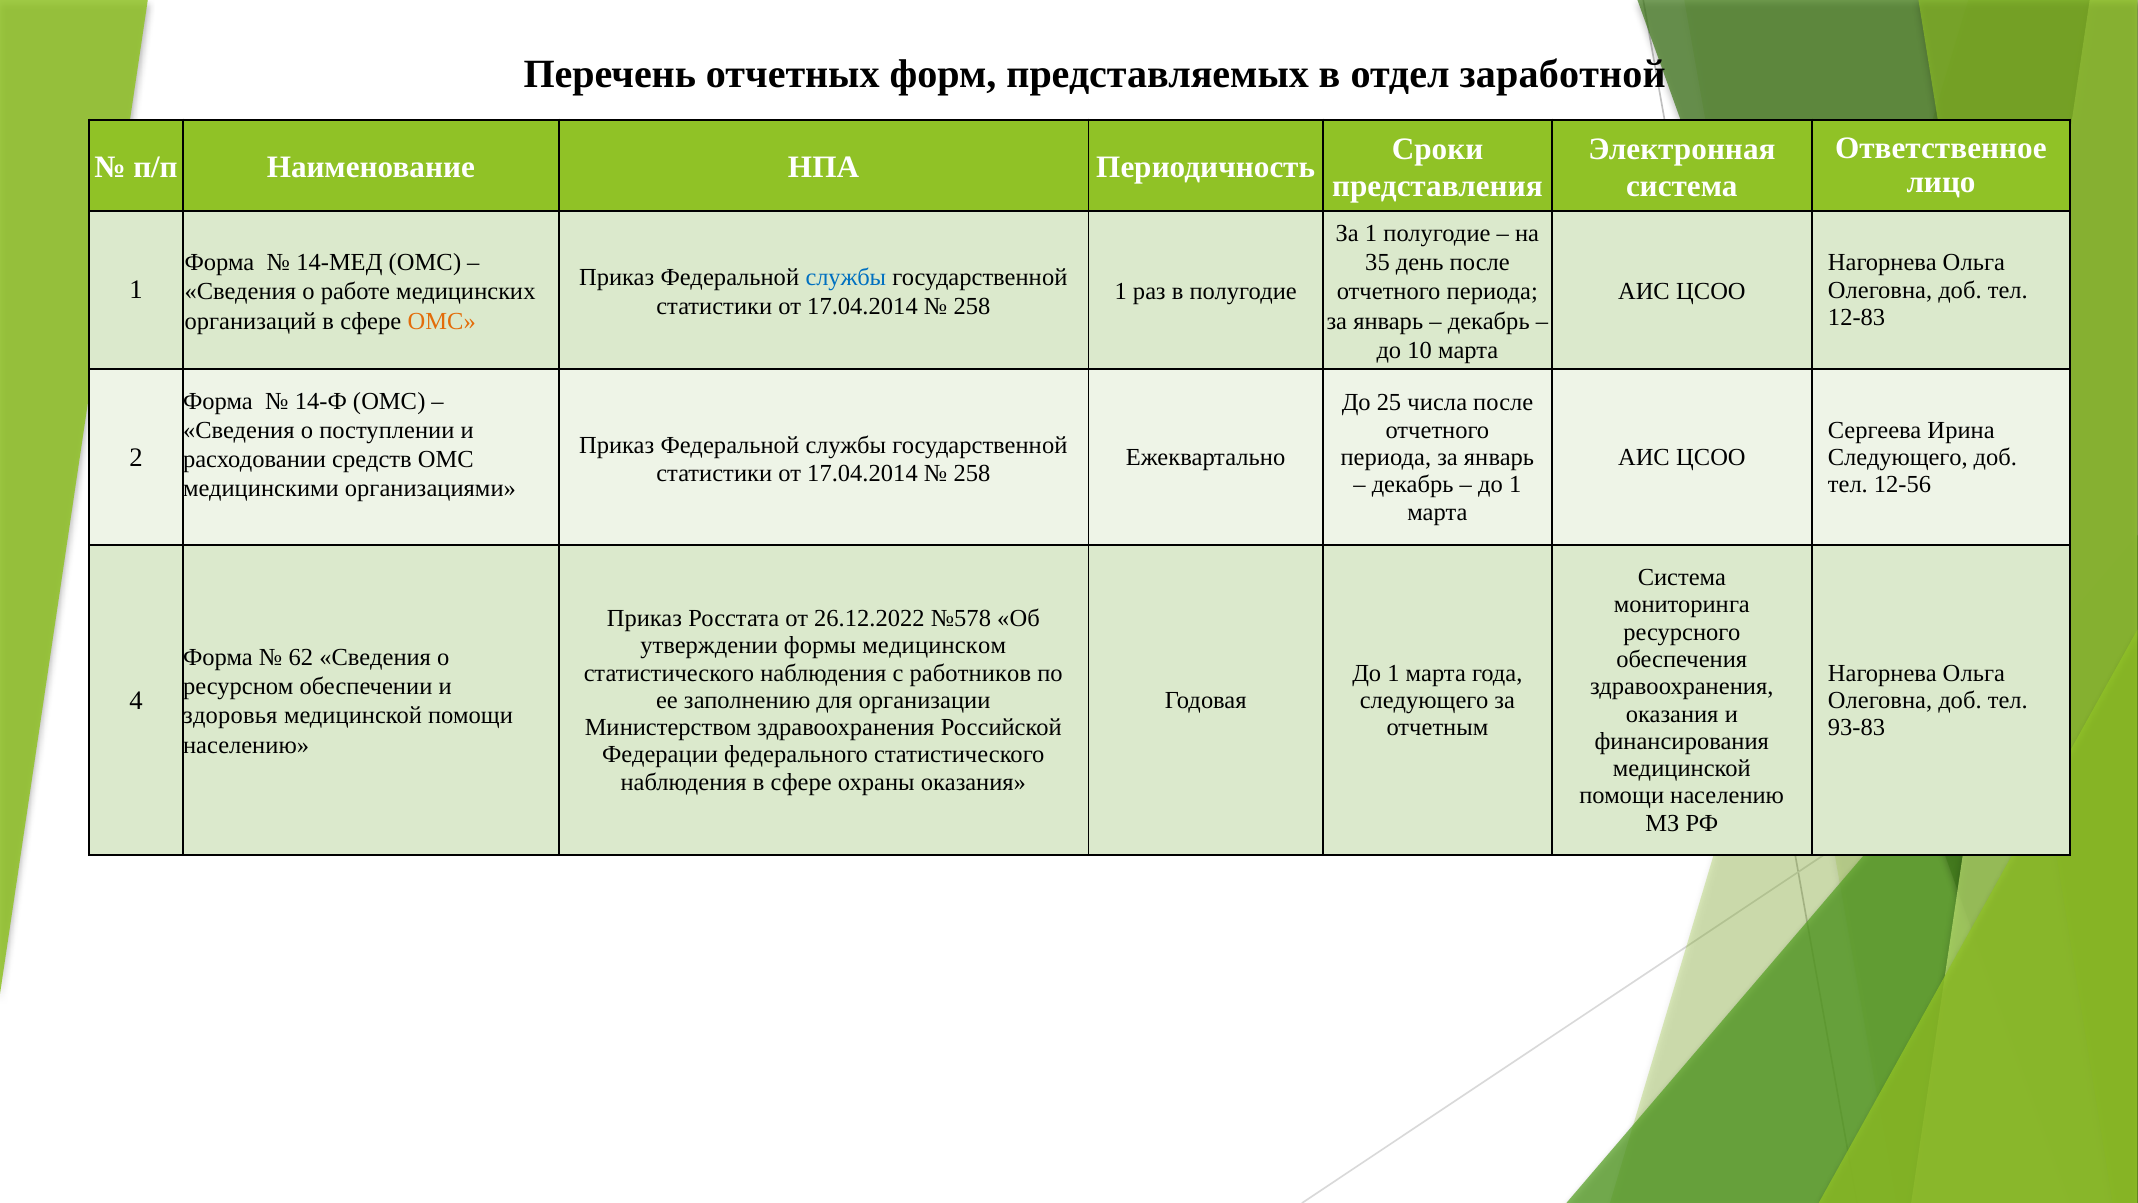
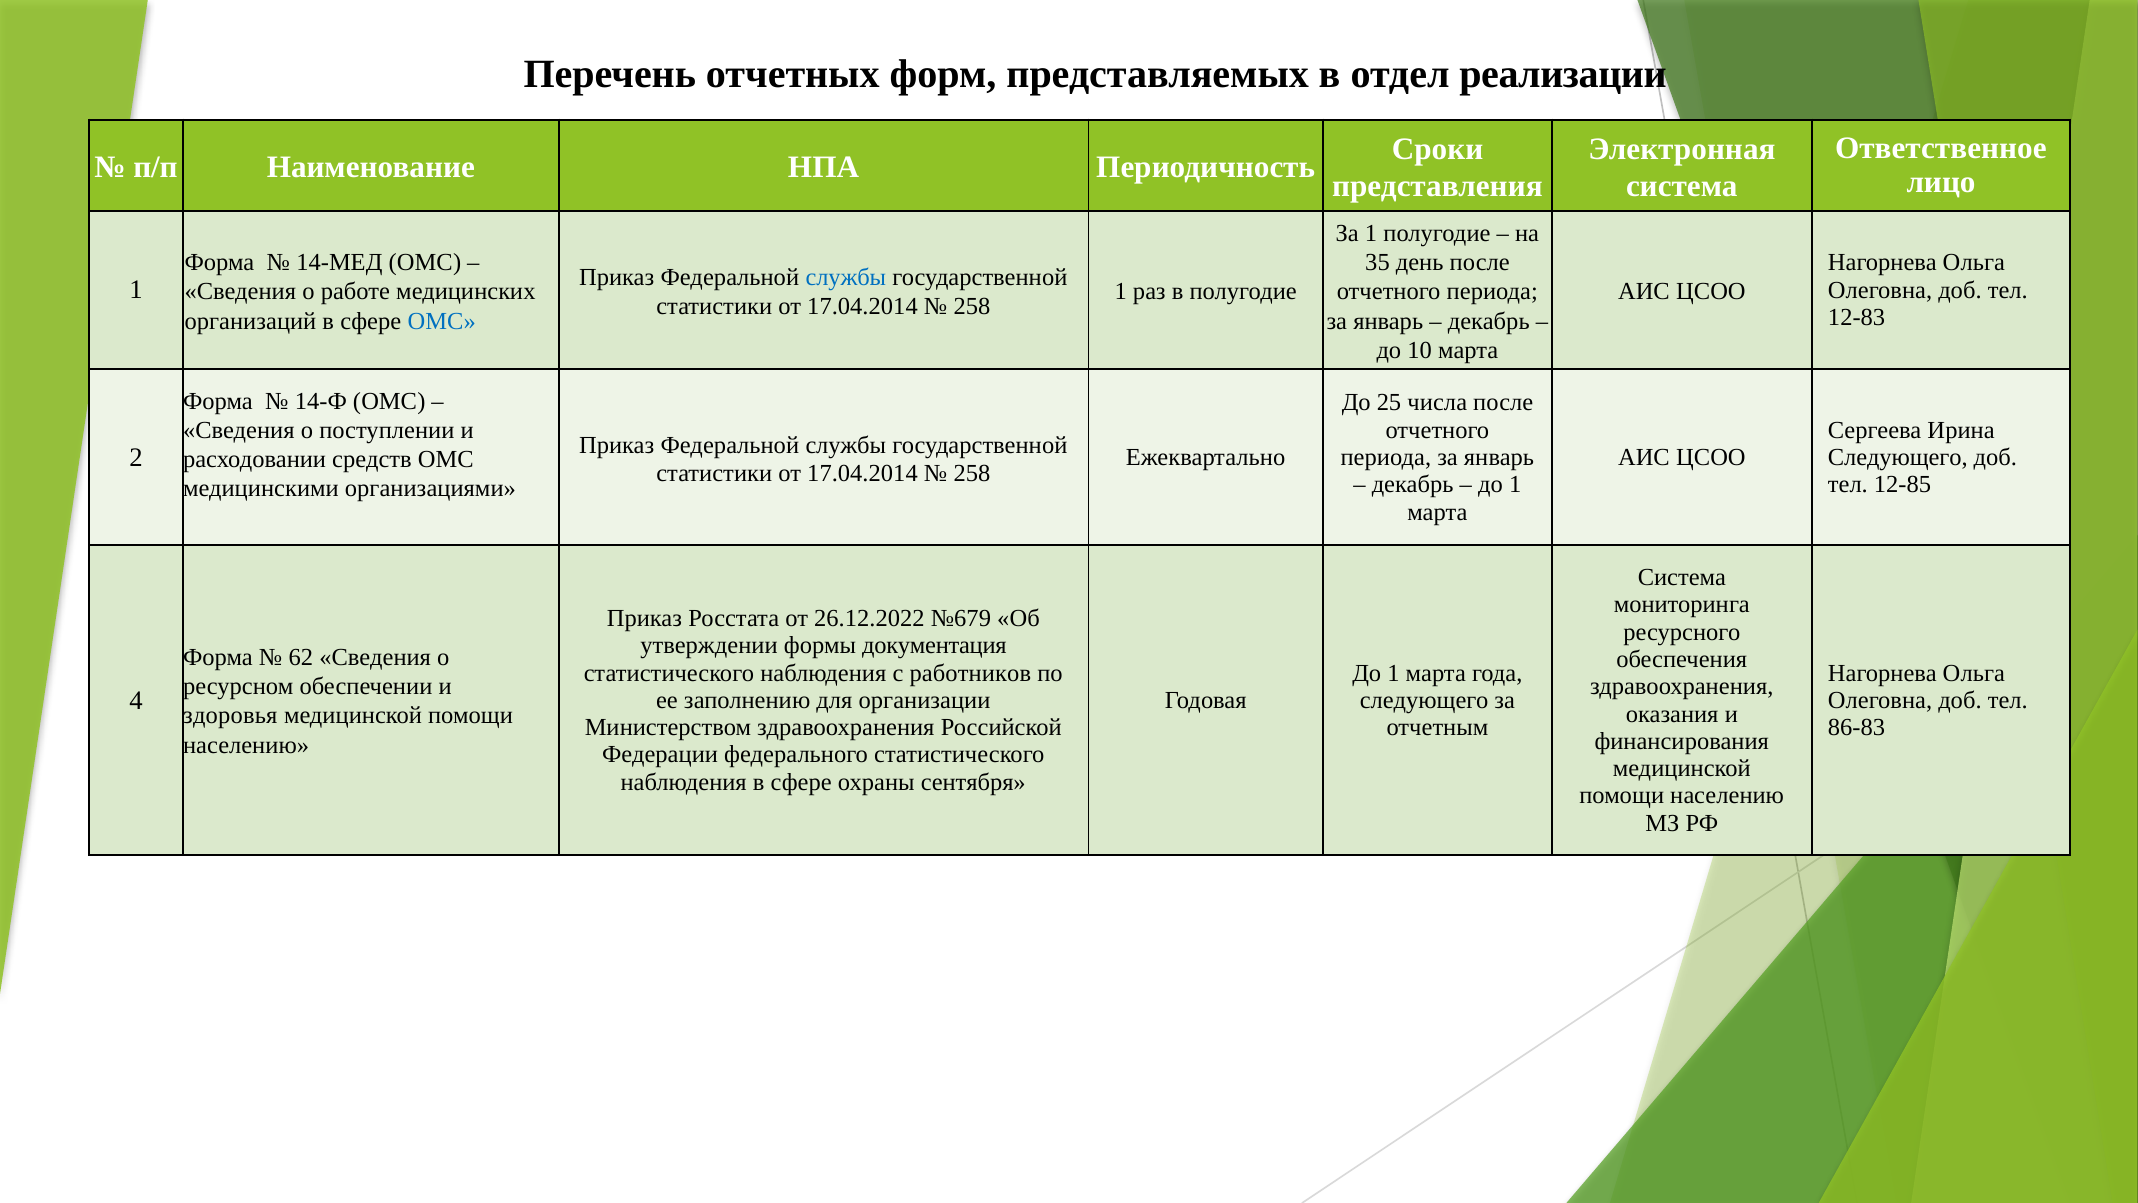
заработной: заработной -> реализации
ОМС at (442, 321) colour: orange -> blue
12-56: 12-56 -> 12-85
№578: №578 -> №679
медицинском: медицинском -> документация
93-83: 93-83 -> 86-83
охраны оказания: оказания -> сентября
